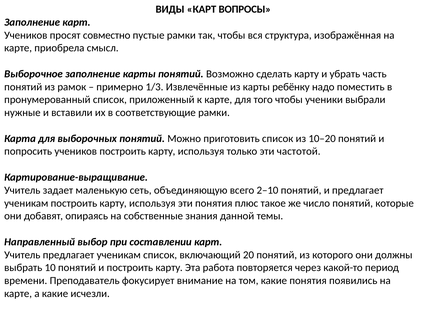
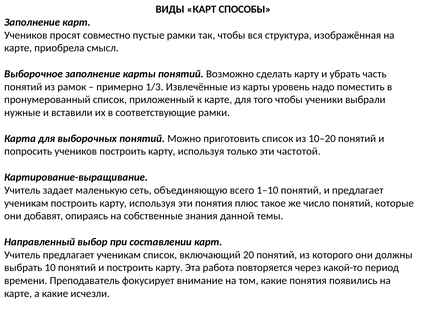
ВОПРОСЫ: ВОПРОСЫ -> СПОСОБЫ
ребёнку: ребёнку -> уровень
2–10: 2–10 -> 1–10
